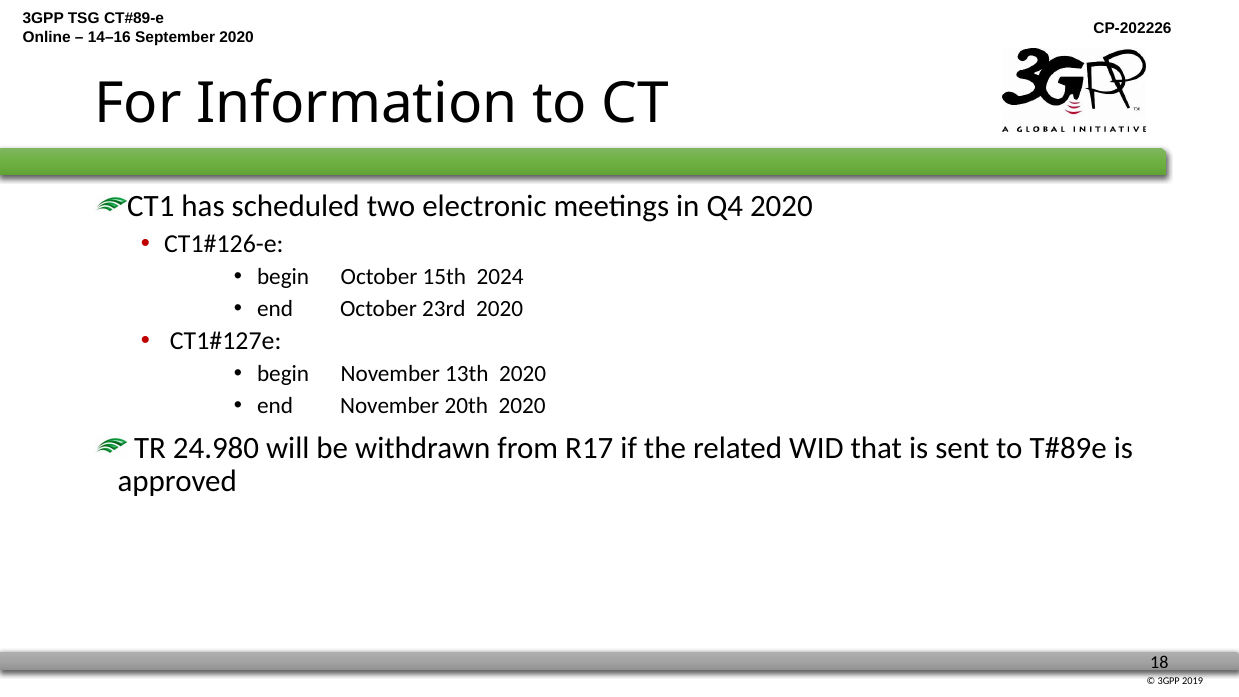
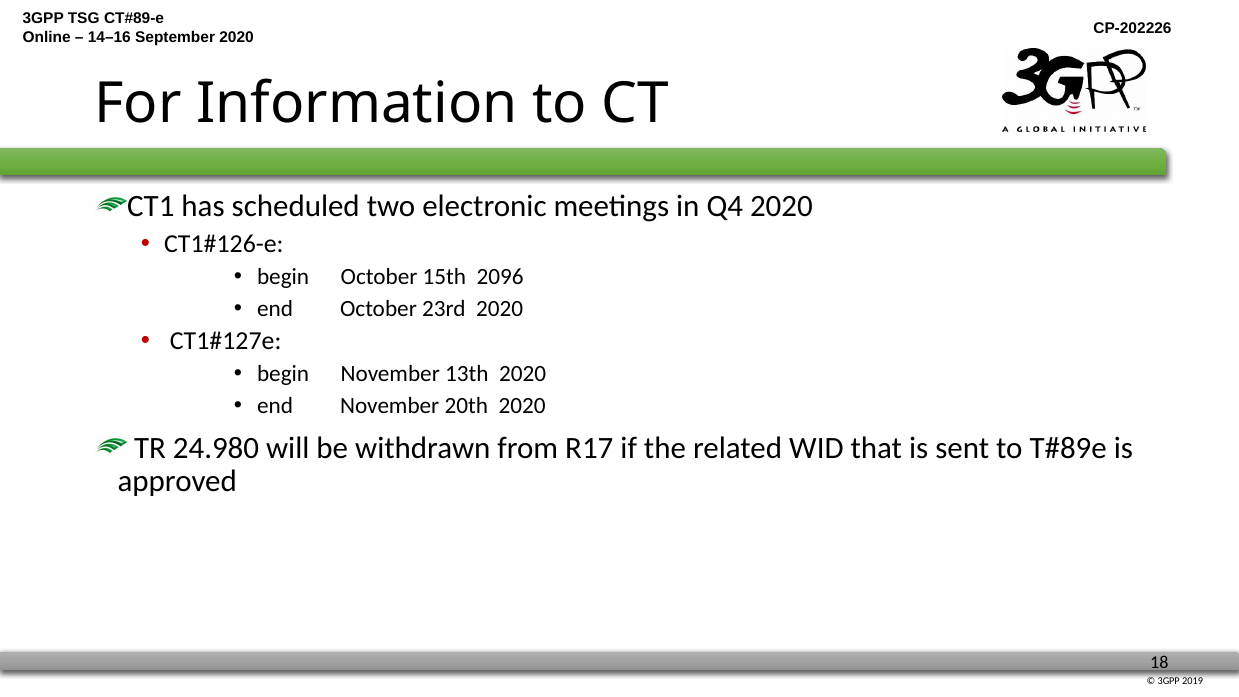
2024: 2024 -> 2096
